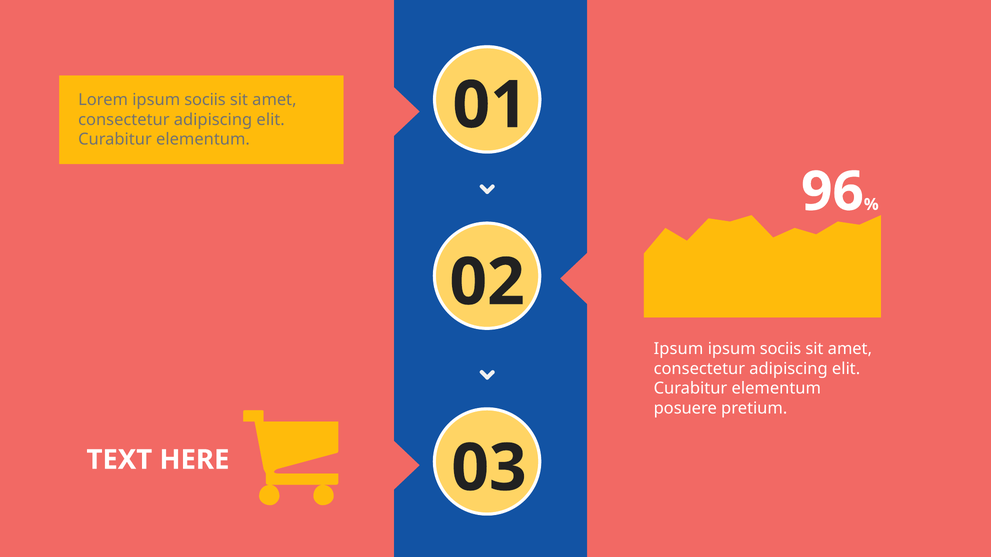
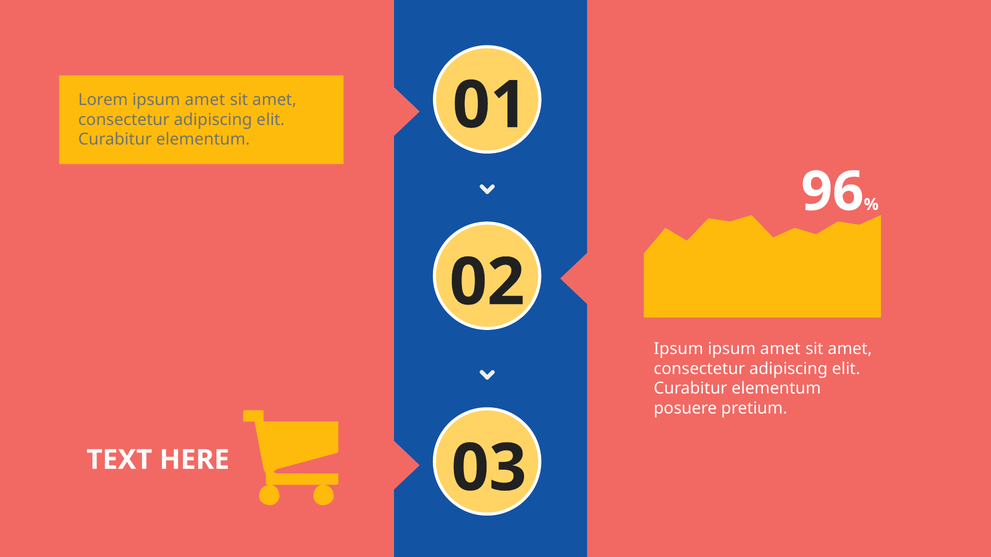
Lorem ipsum sociis: sociis -> amet
sociis at (781, 349): sociis -> amet
